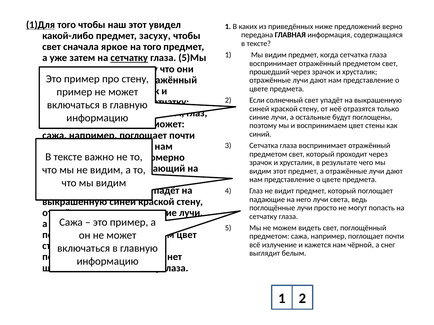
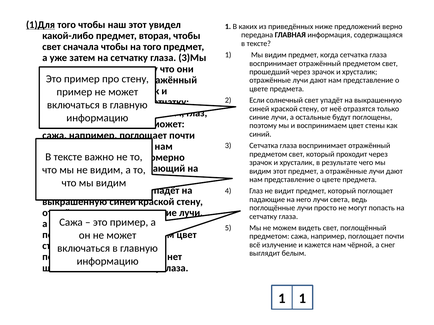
засуху: засуху -> вторая
сначала яркое: яркое -> чтобы
сетчатку at (129, 58) underline: present -> none
5)Мы: 5)Мы -> 3)Мы
1 2: 2 -> 1
